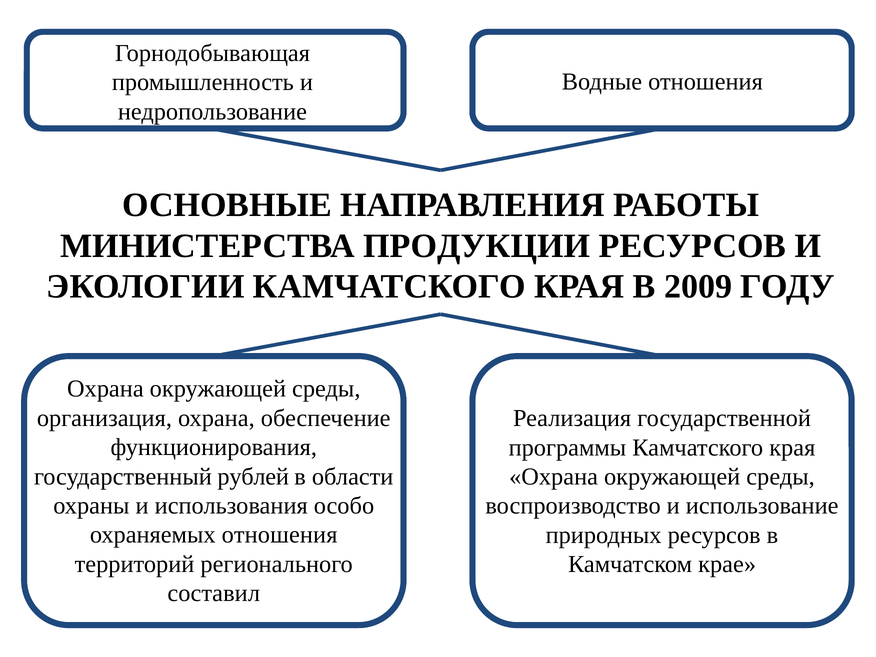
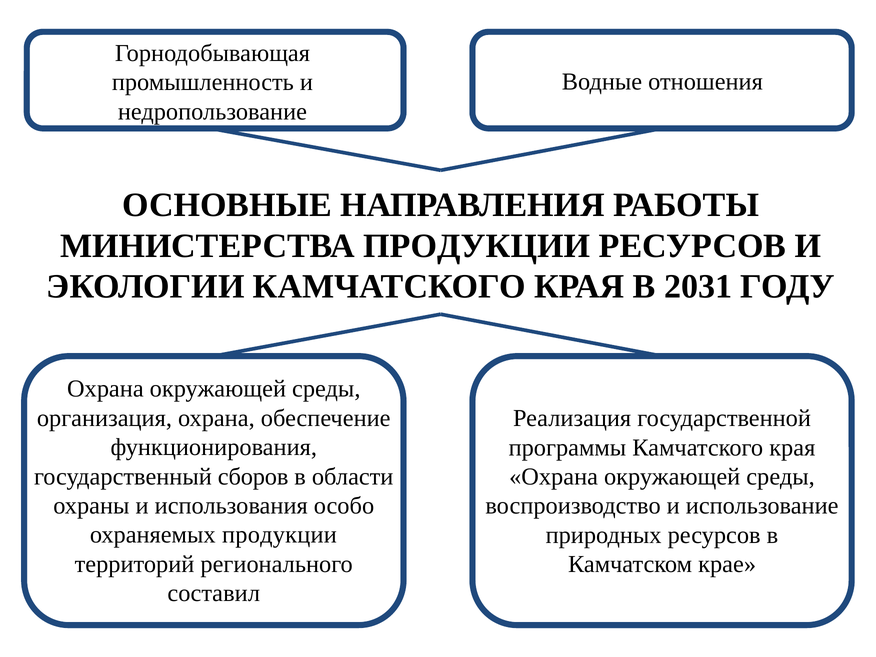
2009: 2009 -> 2031
рублей: рублей -> сборов
охраняемых отношения: отношения -> продукции
